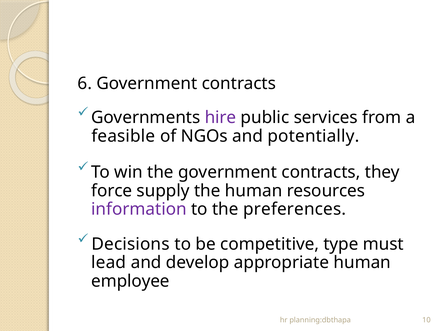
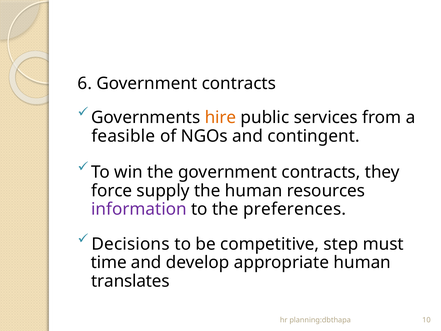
hire colour: purple -> orange
potentially: potentially -> contingent
type: type -> step
lead: lead -> time
employee: employee -> translates
